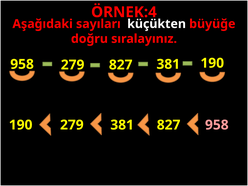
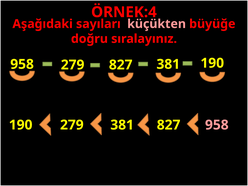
küçükten colour: white -> pink
